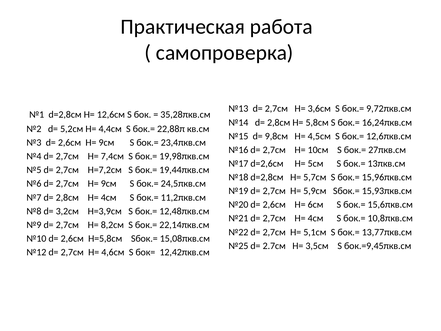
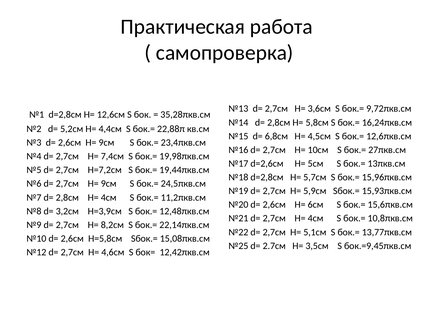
9,8см: 9,8см -> 6,8см
